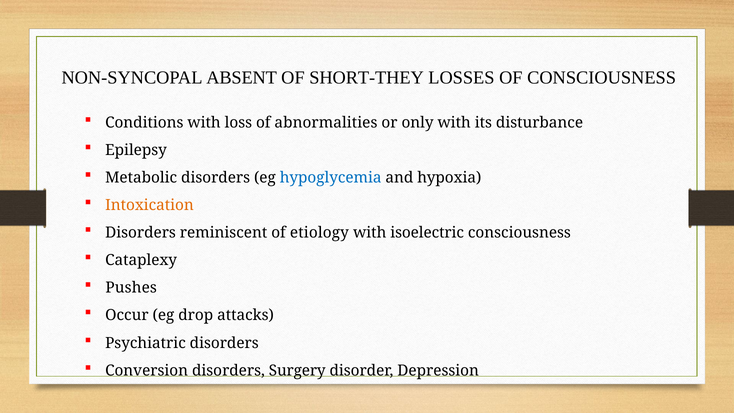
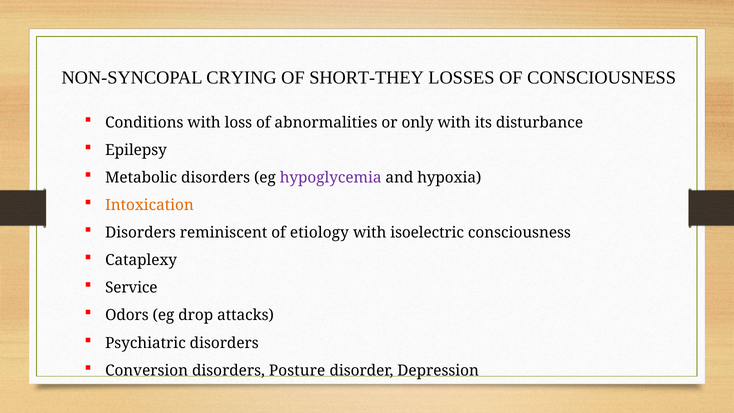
ABSENT: ABSENT -> CRYING
hypoglycemia colour: blue -> purple
Pushes: Pushes -> Service
Occur: Occur -> Odors
Surgery: Surgery -> Posture
